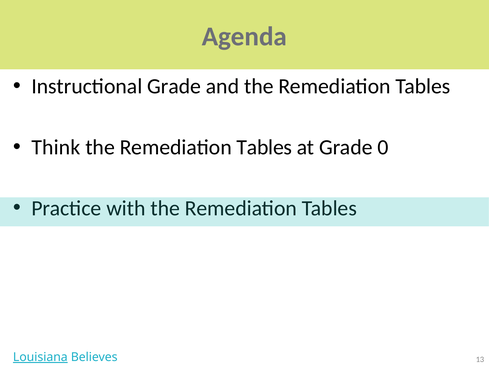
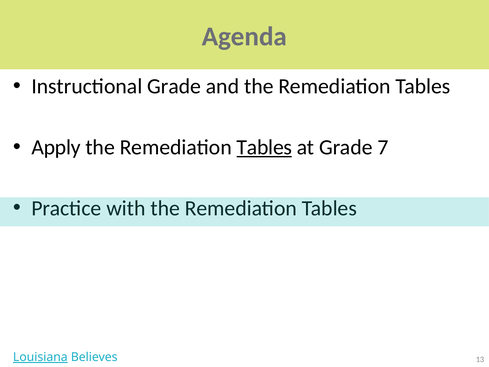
Think: Think -> Apply
Tables at (264, 147) underline: none -> present
0: 0 -> 7
